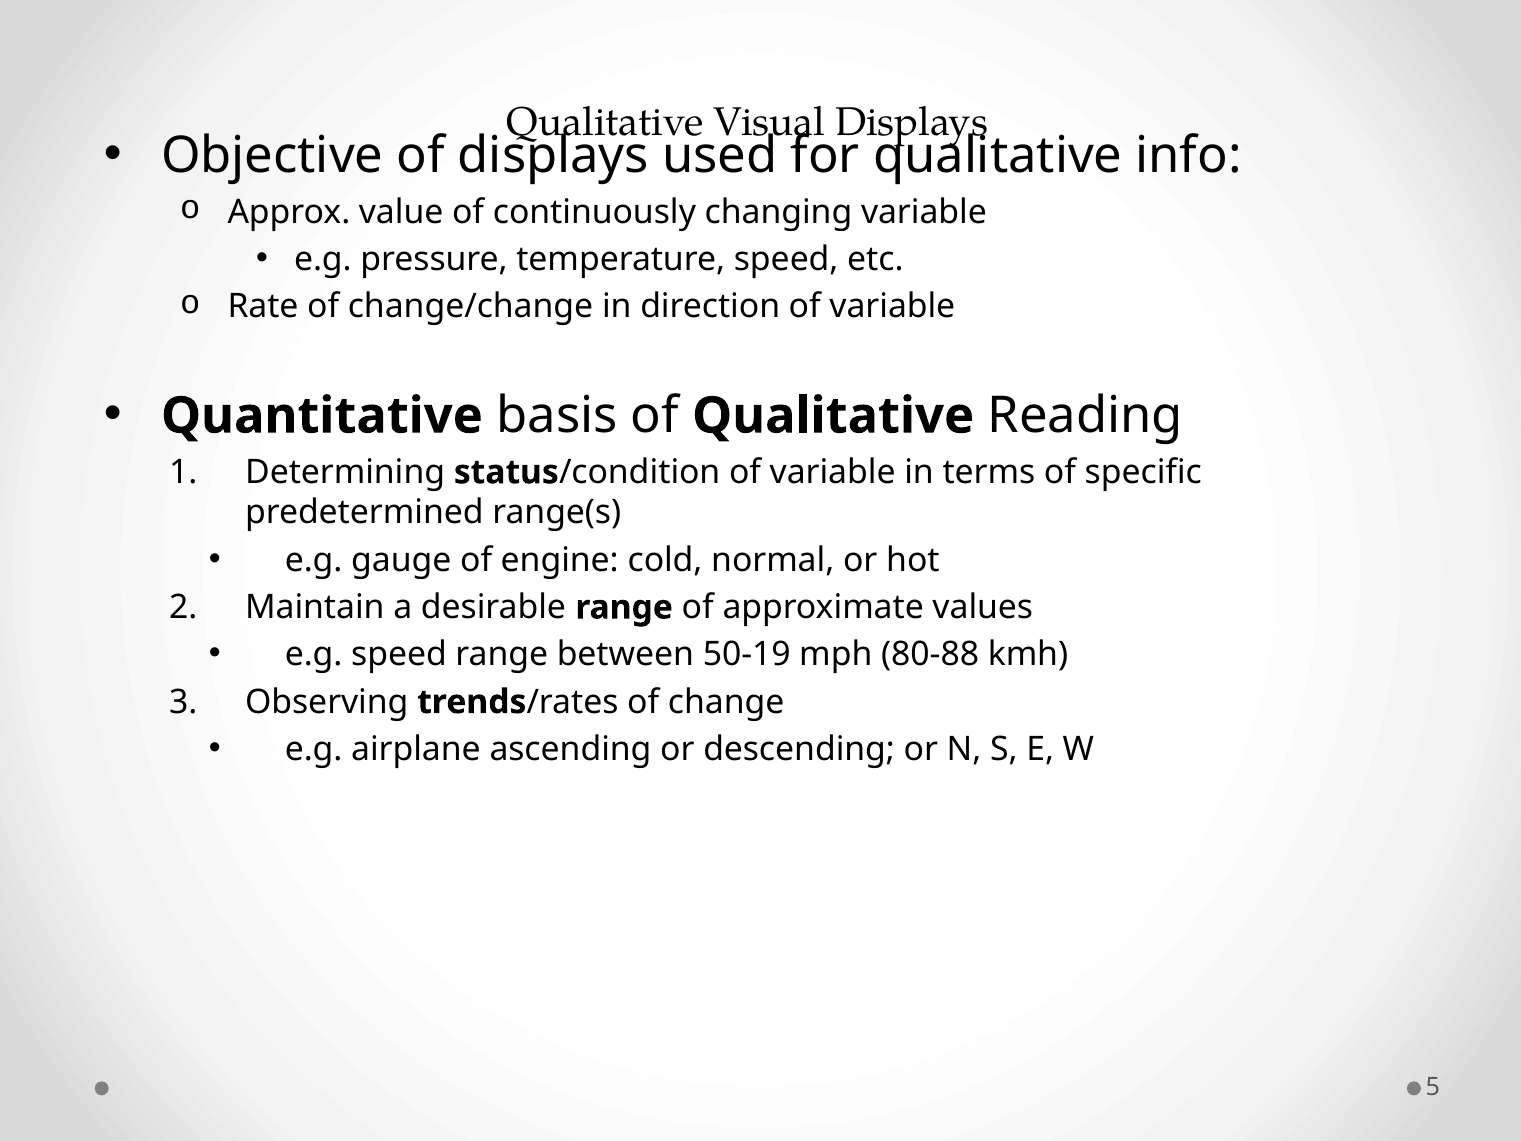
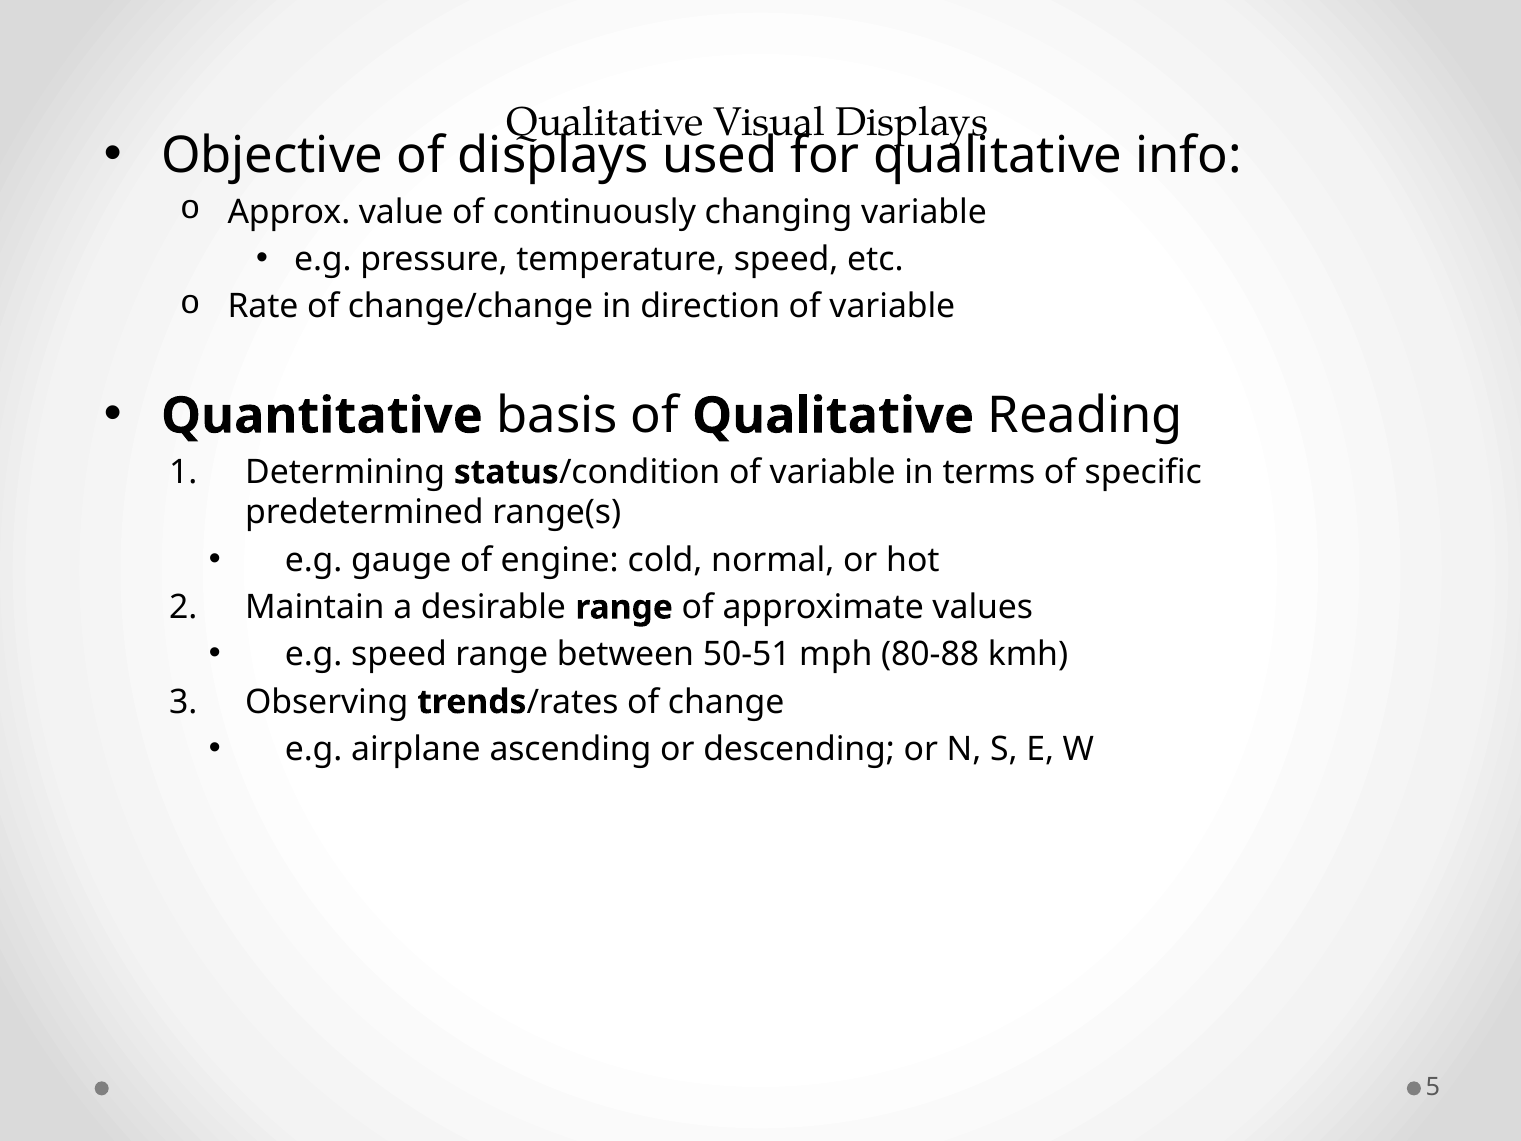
50-19: 50-19 -> 50-51
